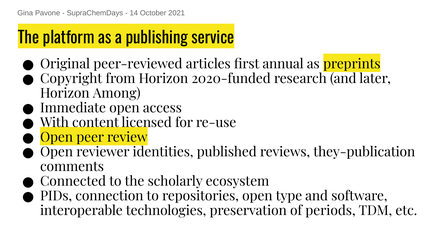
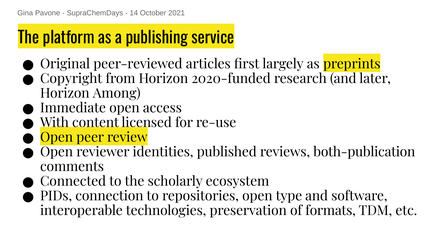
annual: annual -> largely
they-publication: they-publication -> both-publication
periods: periods -> formats
